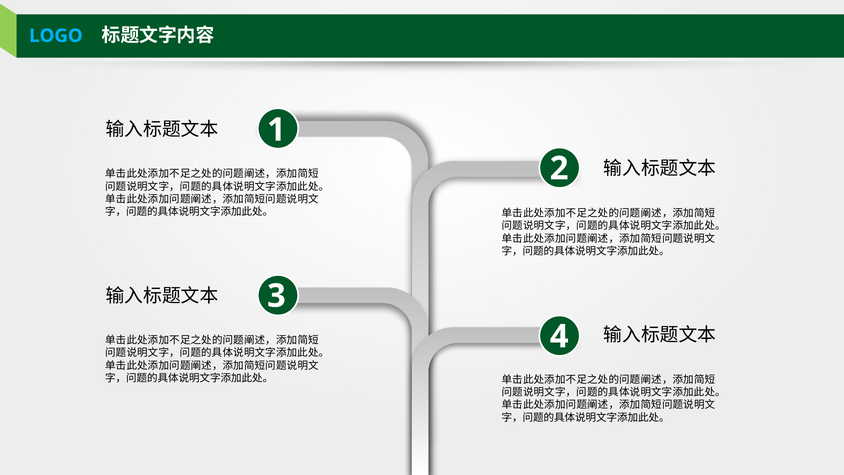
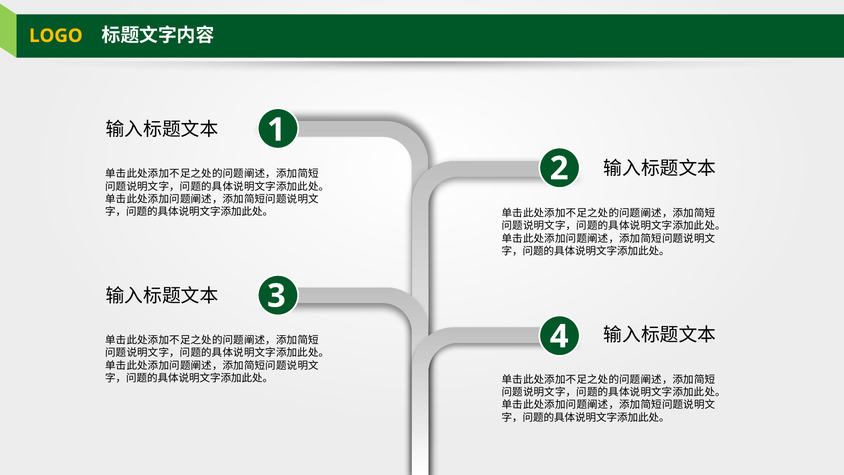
LOGO colour: light blue -> yellow
